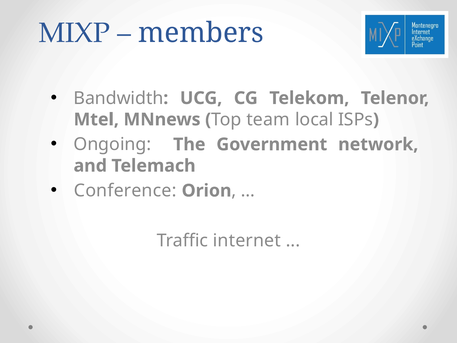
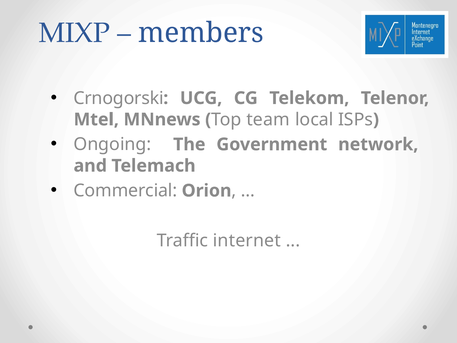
Bandwidth: Bandwidth -> Crnogorski
Conference: Conference -> Commercial
